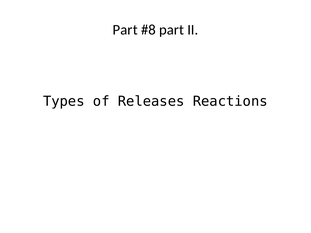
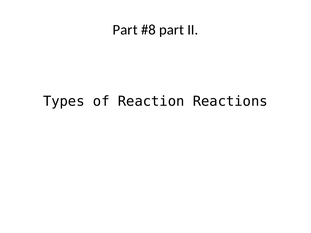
Releases: Releases -> Reaction
